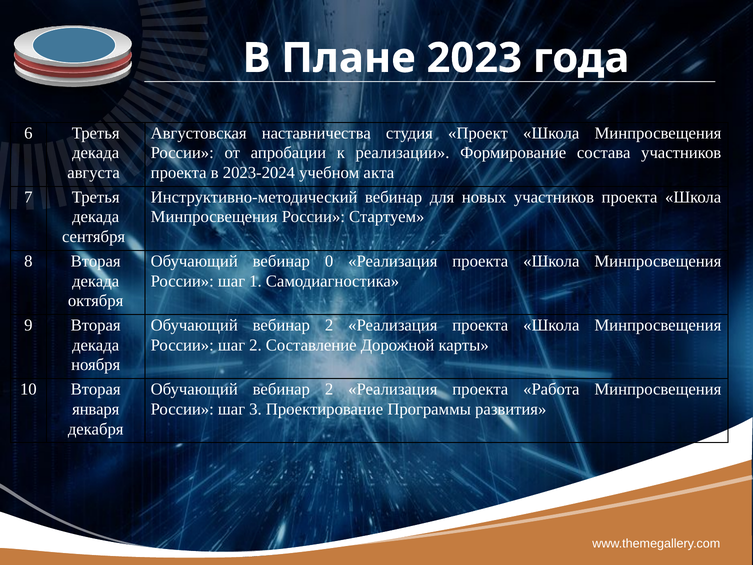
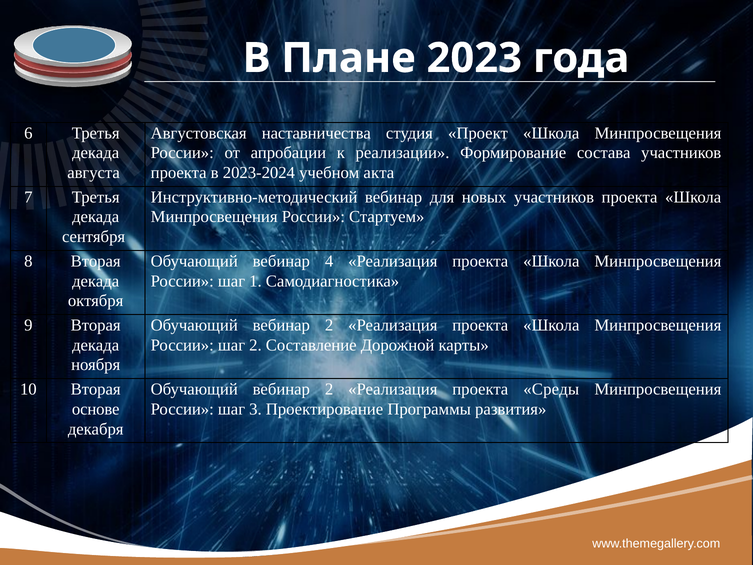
0: 0 -> 4
Работа: Работа -> Среды
января: января -> основе
